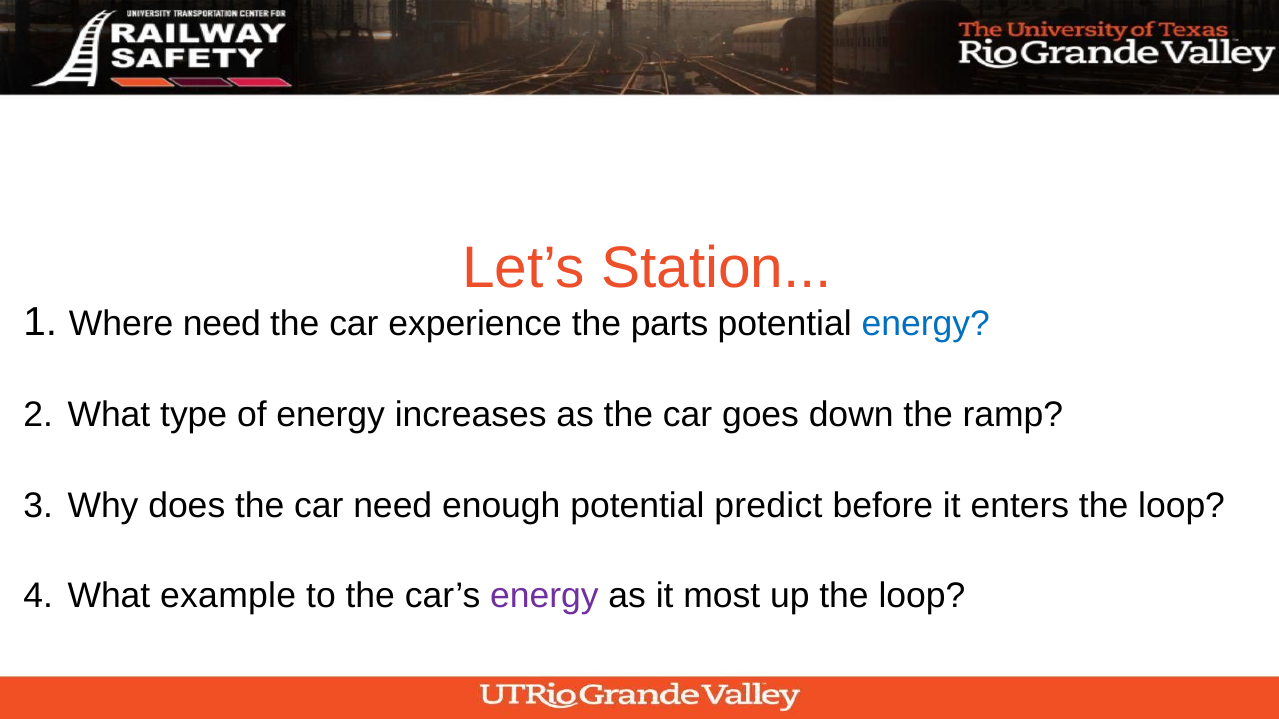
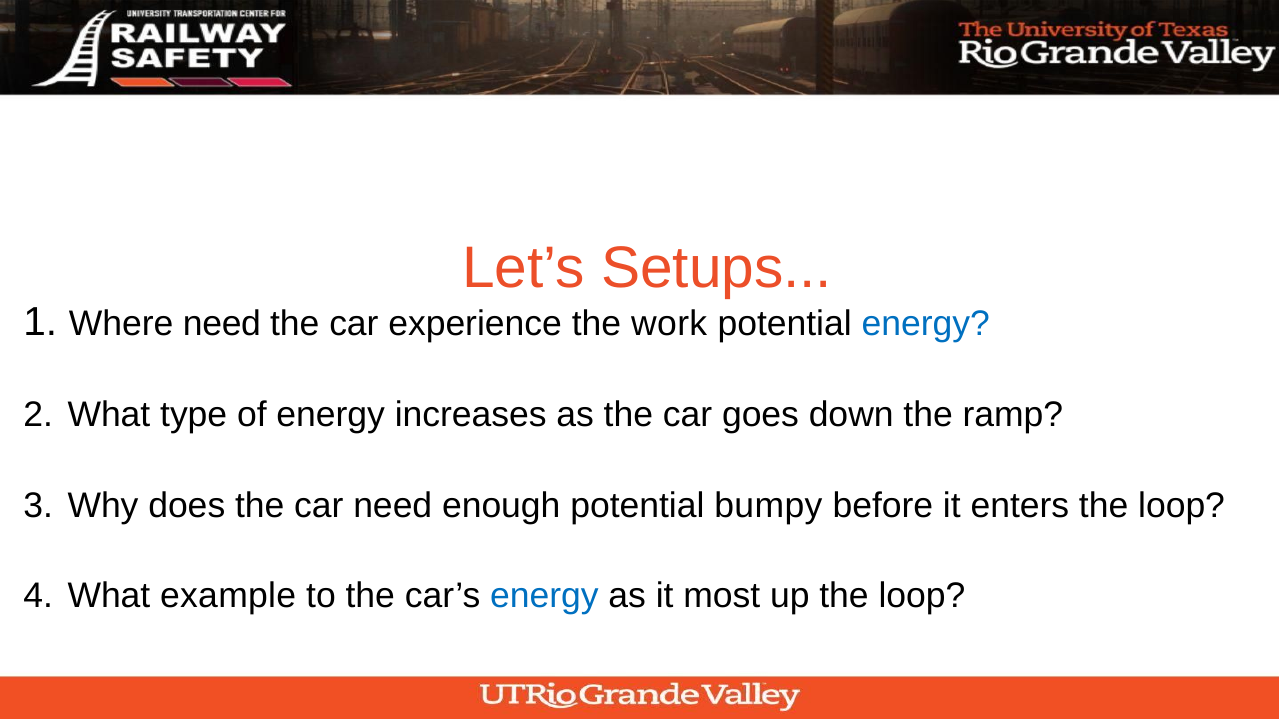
Station: Station -> Setups
parts: parts -> work
predict: predict -> bumpy
energy at (544, 596) colour: purple -> blue
